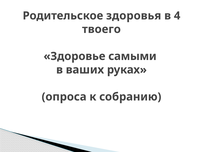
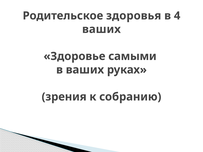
твоего at (101, 29): твоего -> ваших
опроса: опроса -> зрения
